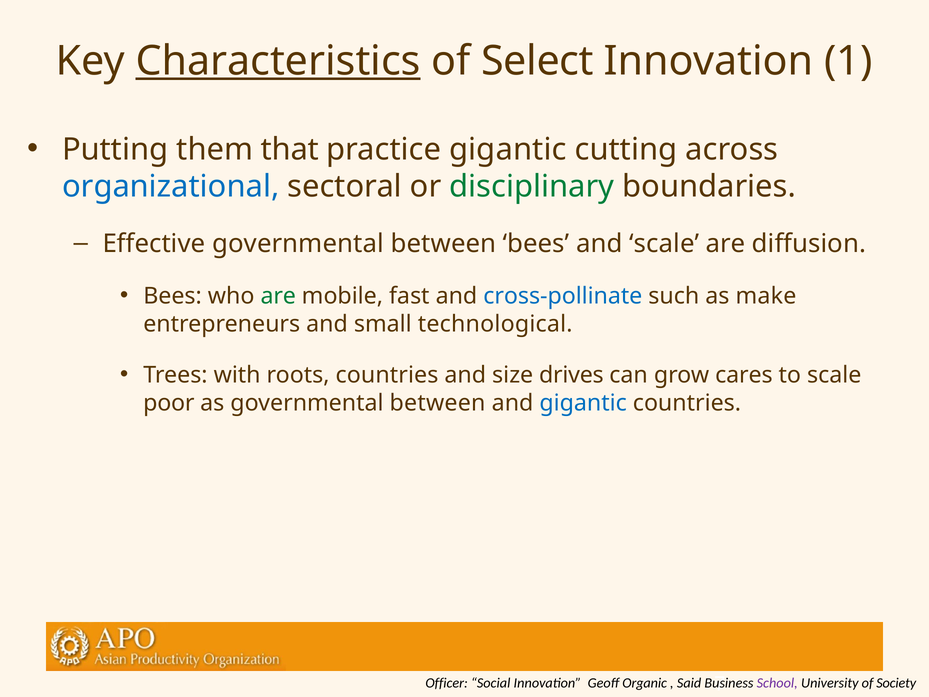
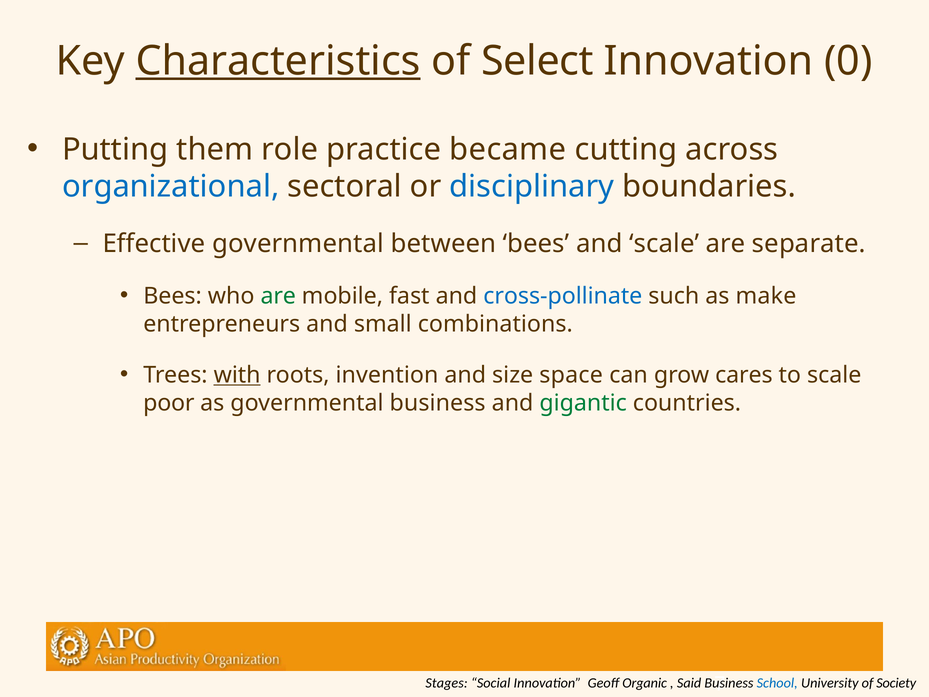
1: 1 -> 0
that: that -> role
practice gigantic: gigantic -> became
disciplinary colour: green -> blue
diffusion: diffusion -> separate
technological: technological -> combinations
with underline: none -> present
roots countries: countries -> invention
drives: drives -> space
as governmental between: between -> business
gigantic at (583, 403) colour: blue -> green
Officer: Officer -> Stages
School colour: purple -> blue
